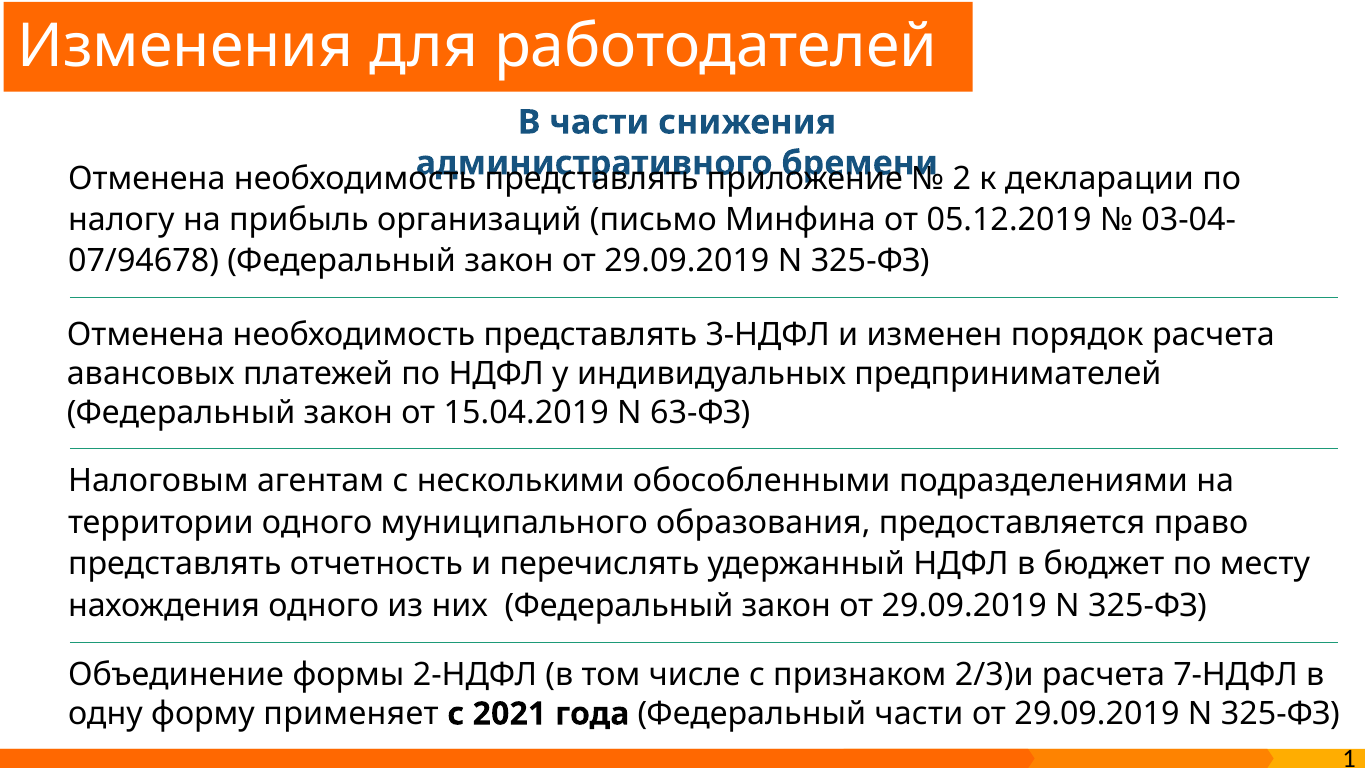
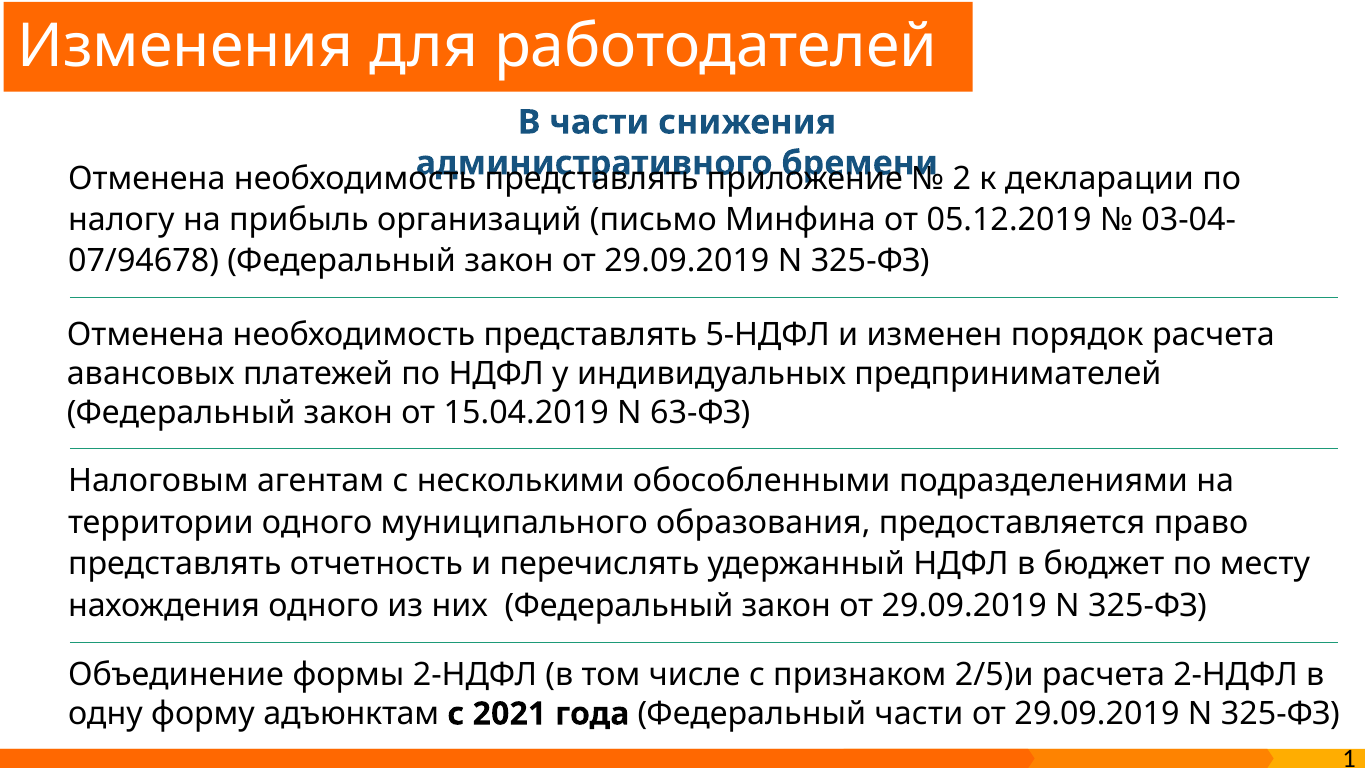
3-НДФЛ: 3-НДФЛ -> 5-НДФЛ
2/3)и: 2/3)и -> 2/5)и
расчета 7-НДФЛ: 7-НДФЛ -> 2-НДФЛ
применяет: применяет -> адъюнктам
